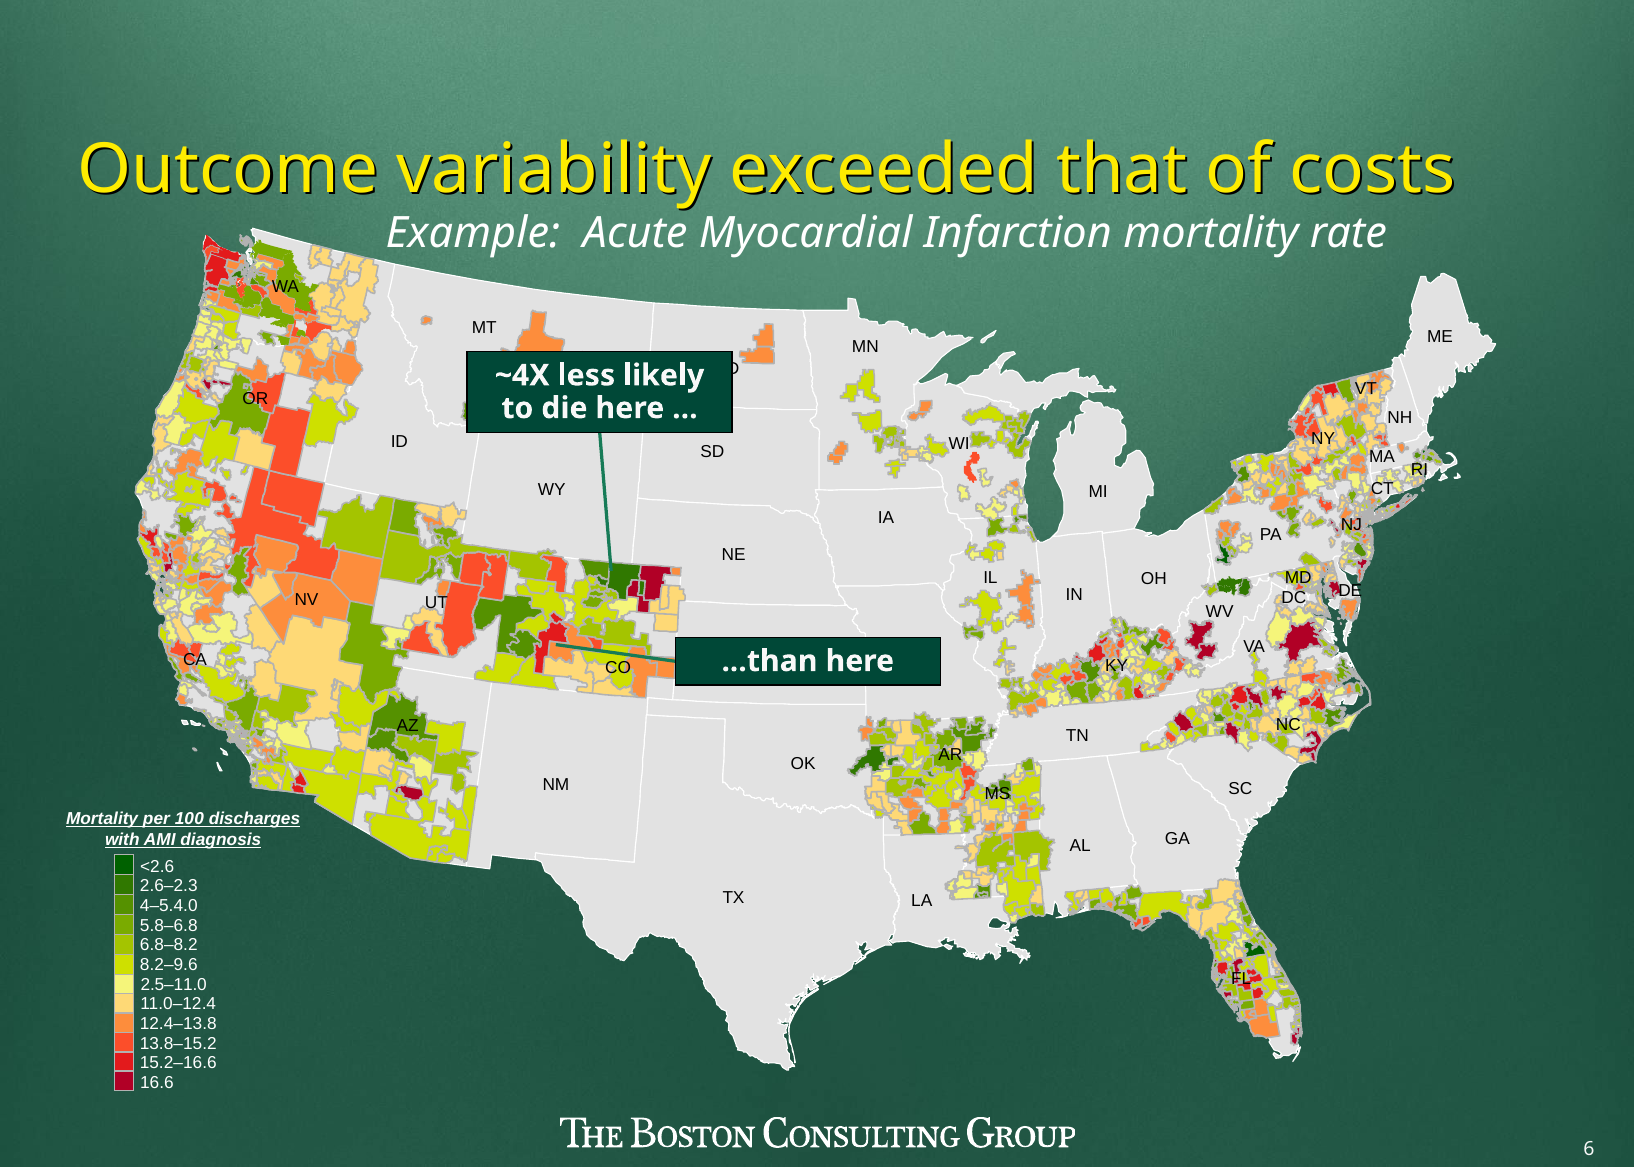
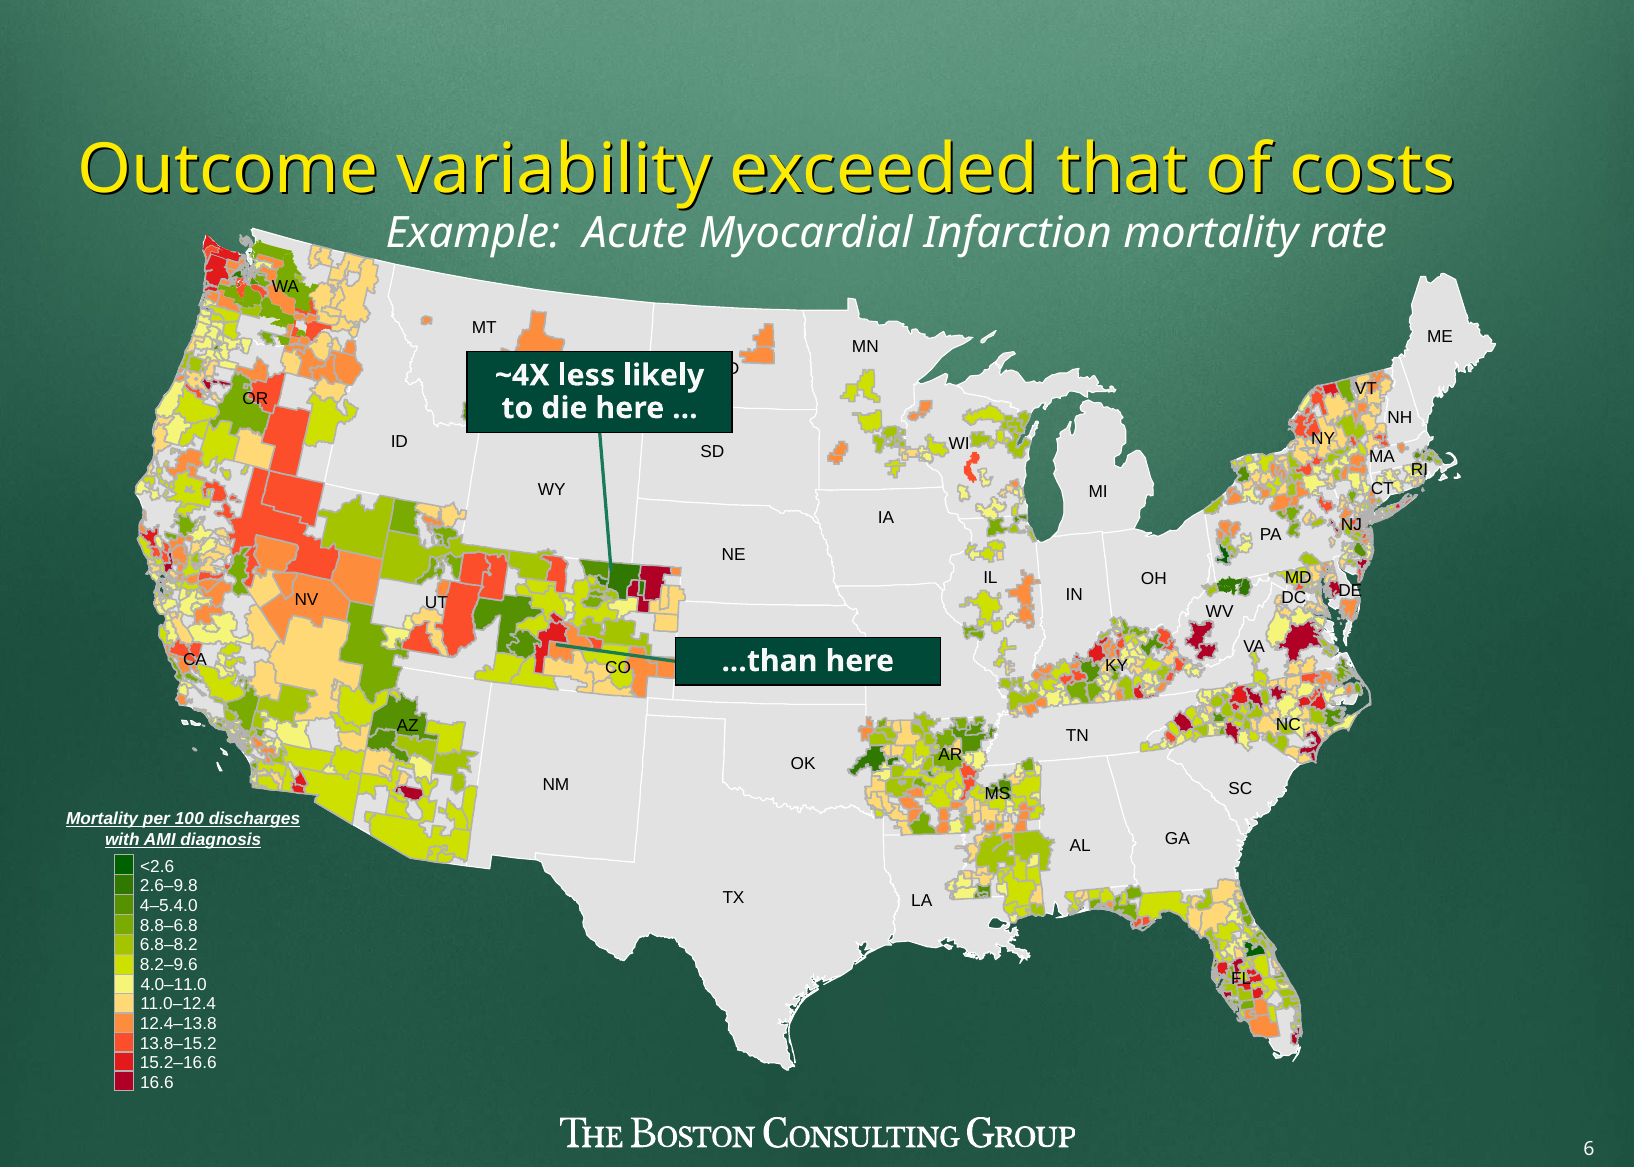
2.6–2.3: 2.6–2.3 -> 2.6–9.8
5.8–6.8: 5.8–6.8 -> 8.8–6.8
2.5–11.0: 2.5–11.0 -> 4.0–11.0
